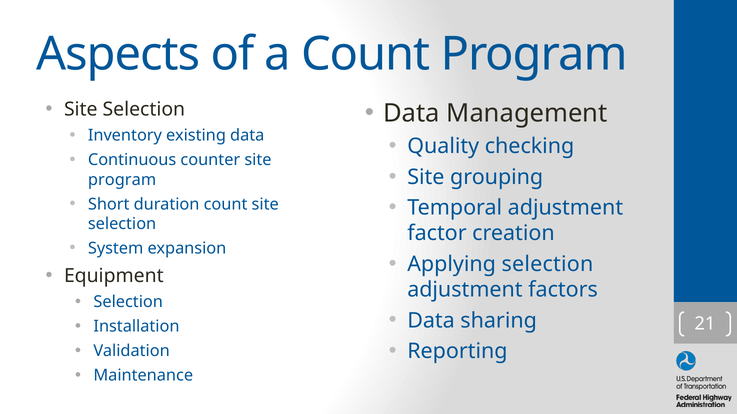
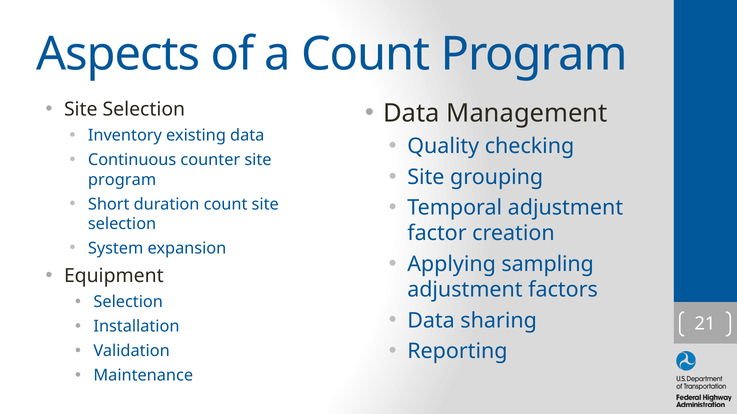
Applying selection: selection -> sampling
